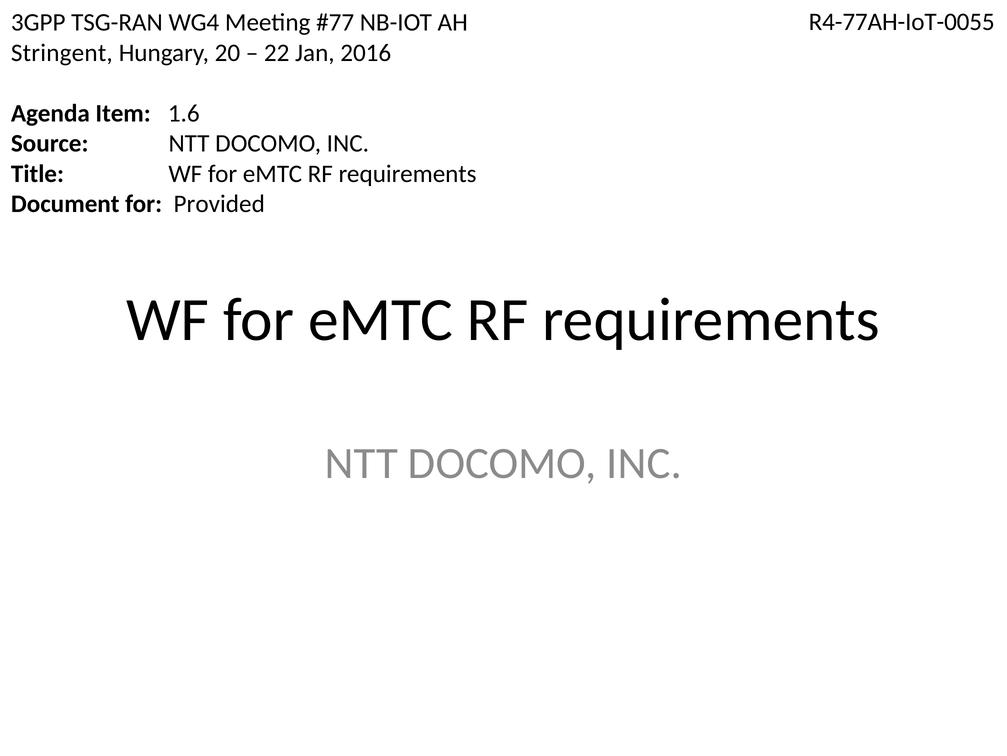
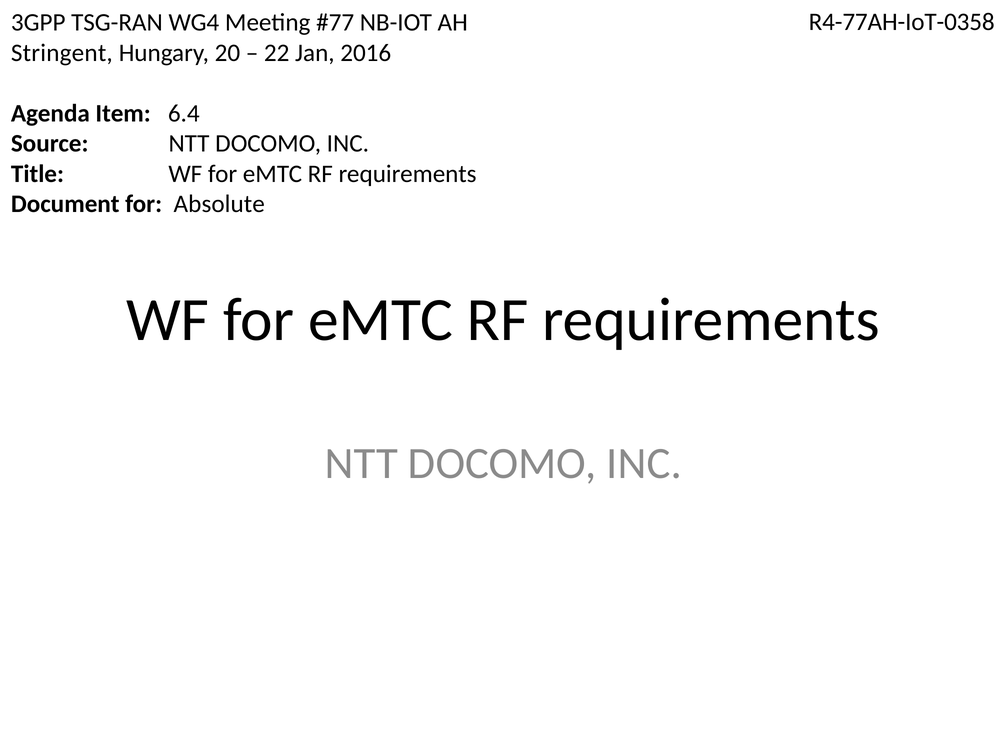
R4-77AH-IoT-0055: R4-77AH-IoT-0055 -> R4-77AH-IoT-0358
1.6: 1.6 -> 6.4
Provided: Provided -> Absolute
